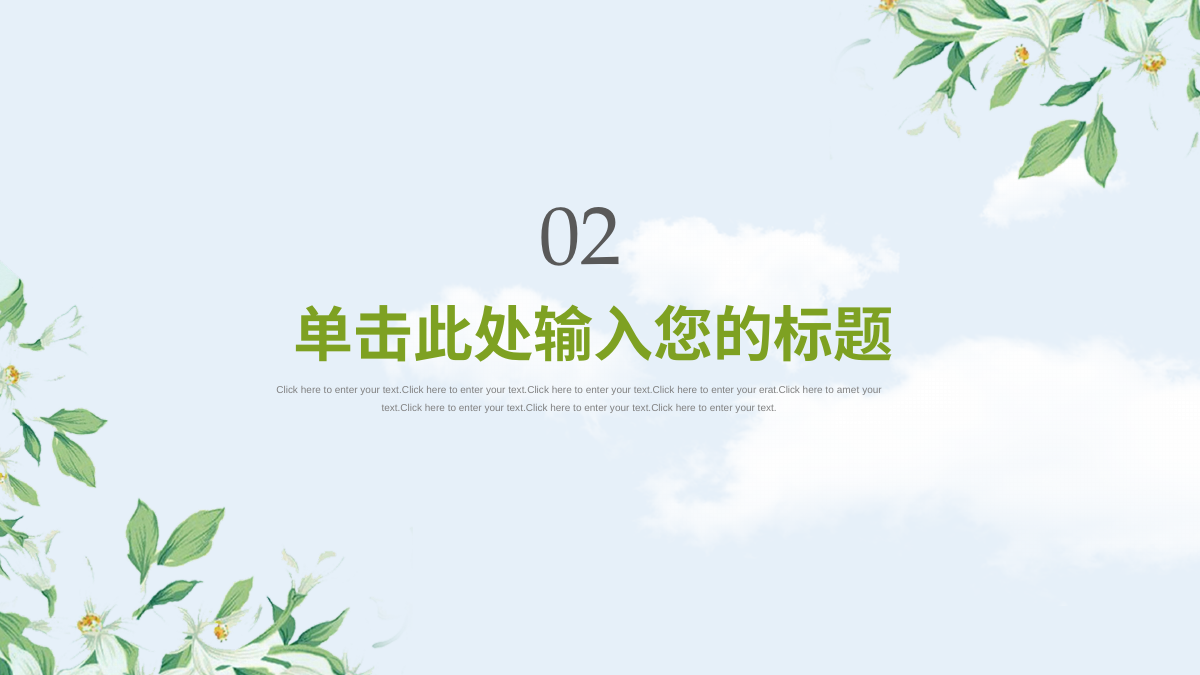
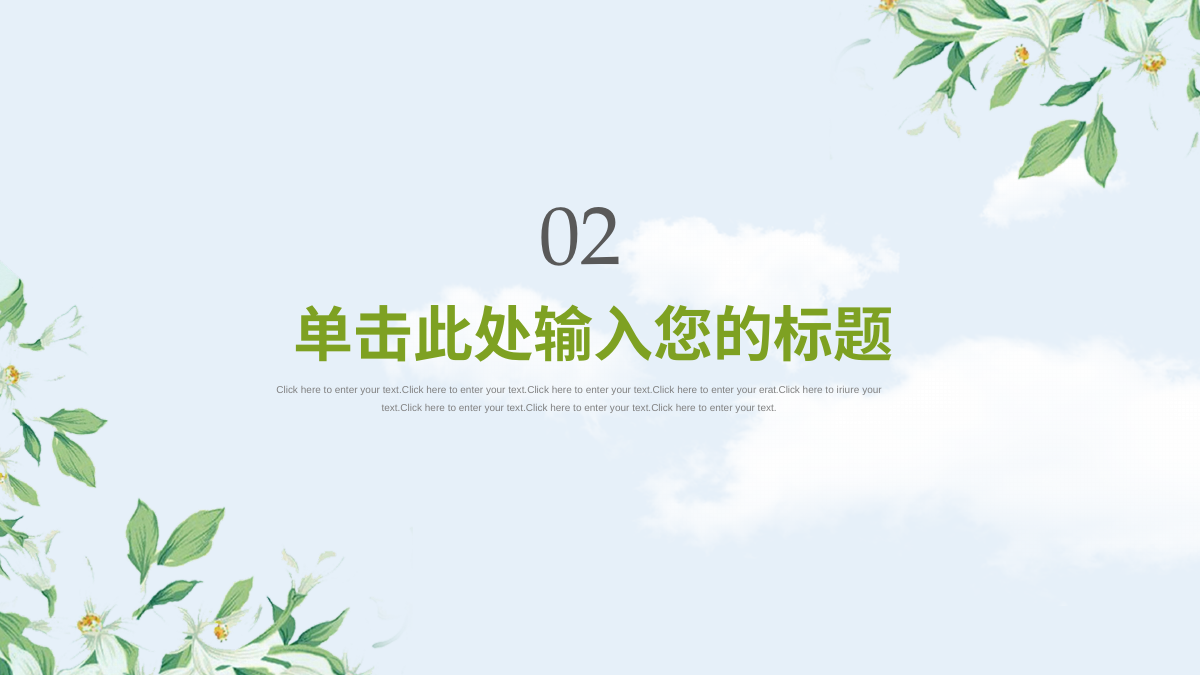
amet: amet -> iriure
